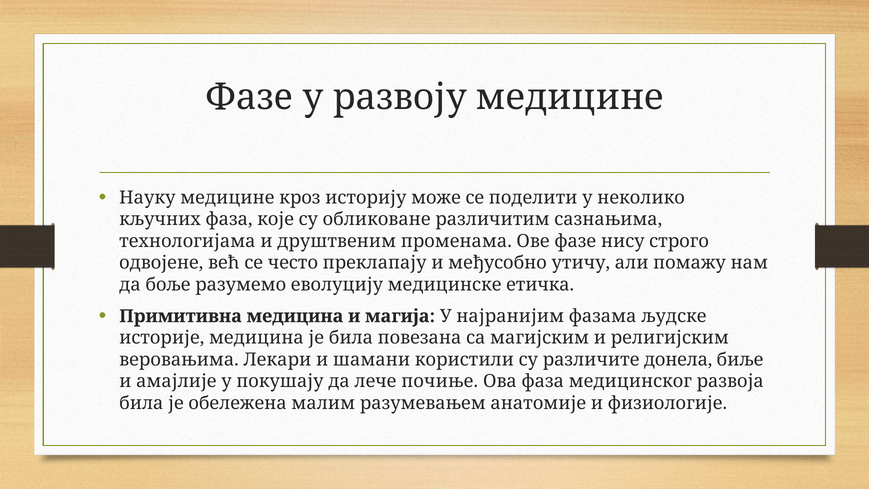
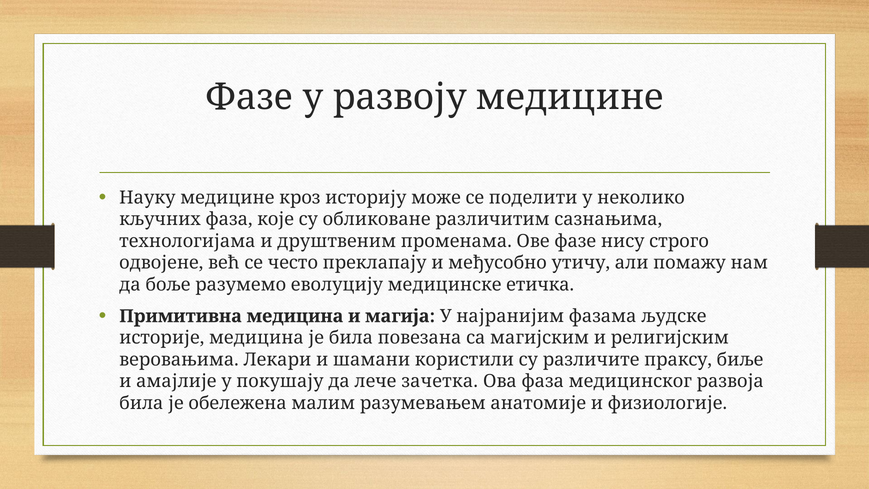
донела: донела -> праксу
почиње: почиње -> зачетка
